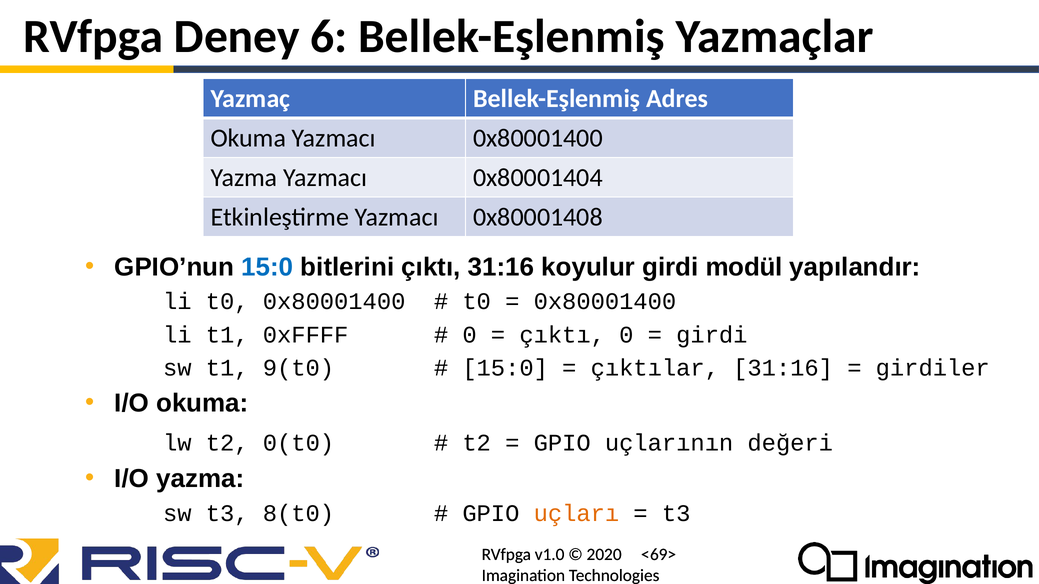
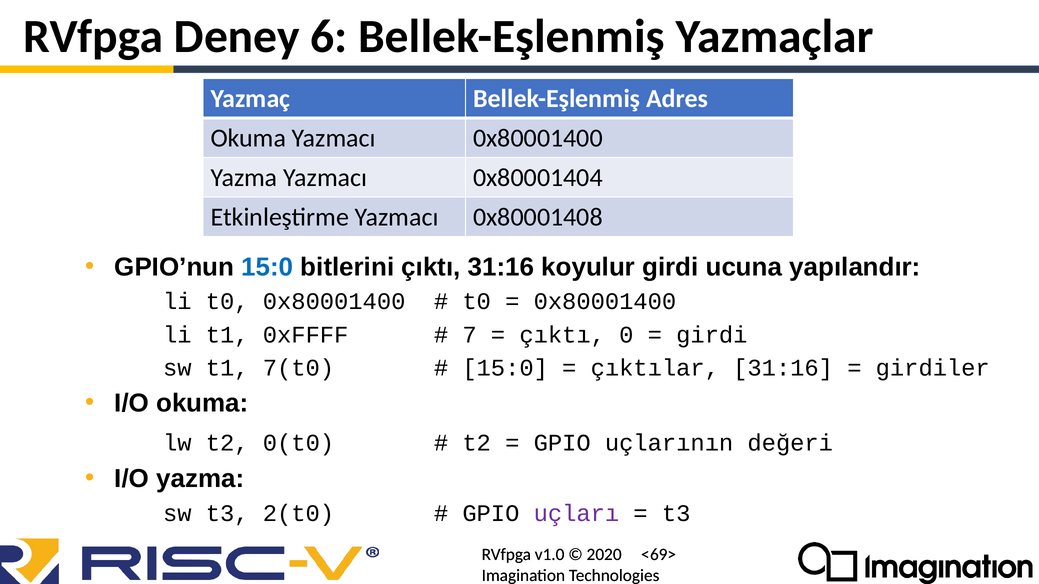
modül: modül -> ucuna
0 at (470, 335): 0 -> 7
9(t0: 9(t0 -> 7(t0
8(t0: 8(t0 -> 2(t0
uçları colour: orange -> purple
